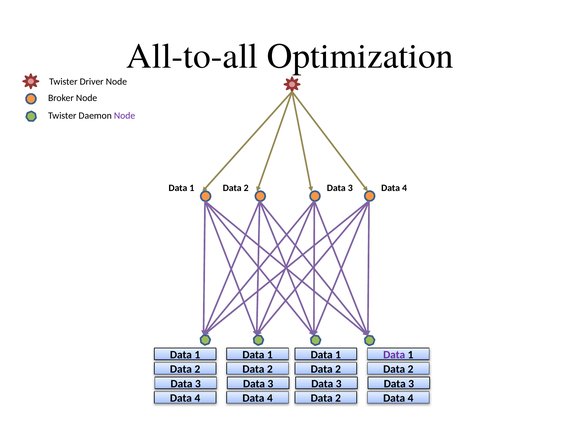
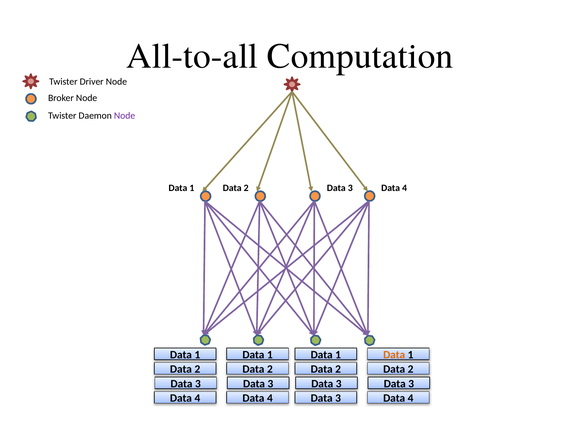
Optimization: Optimization -> Computation
Data at (394, 355) colour: purple -> orange
2 at (338, 398): 2 -> 3
